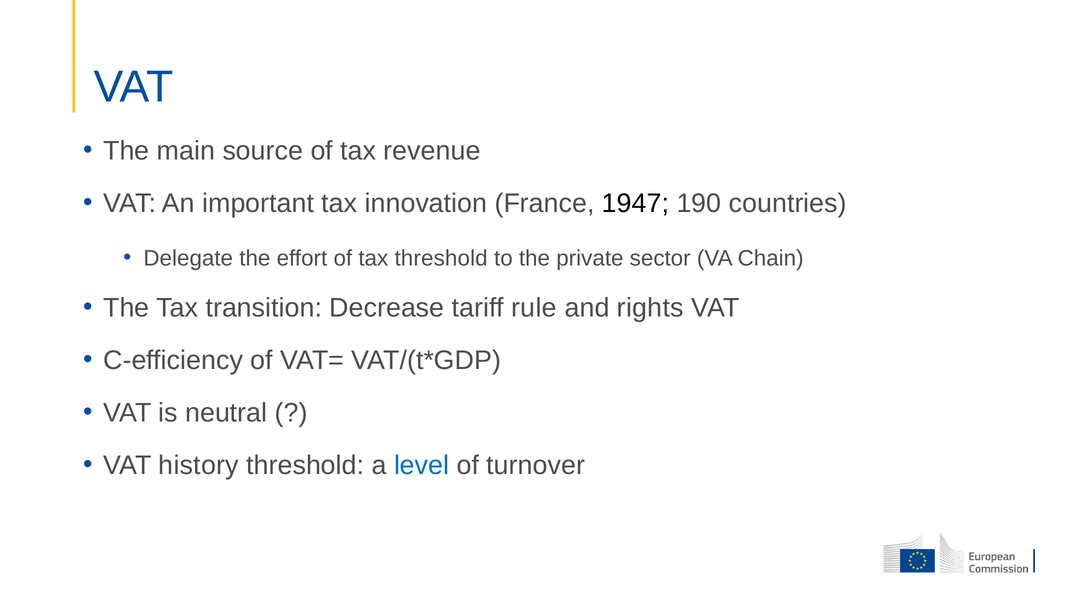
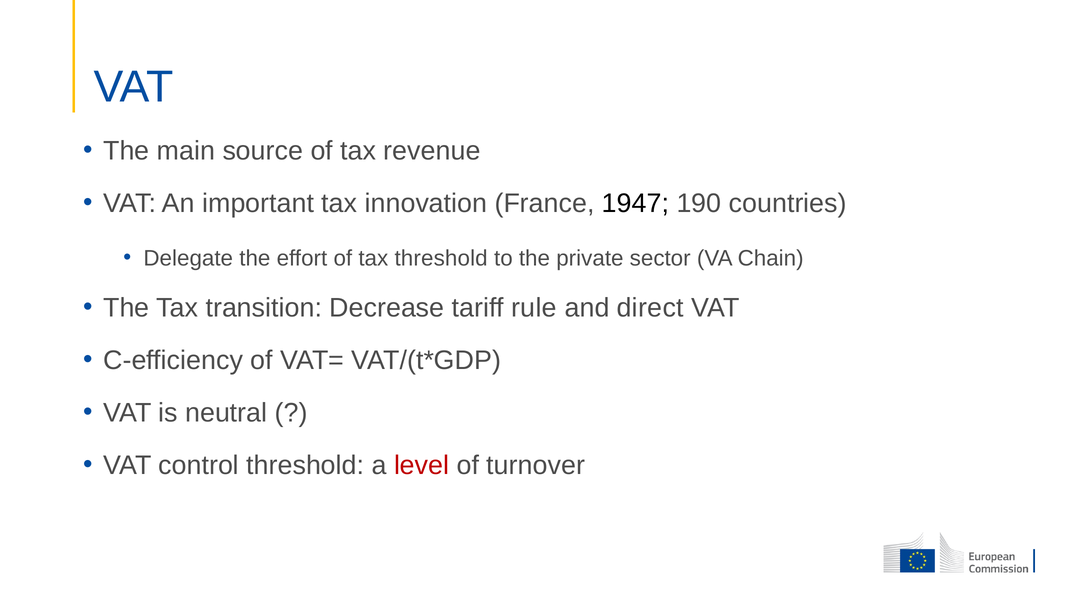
rights: rights -> direct
history: history -> control
level colour: blue -> red
